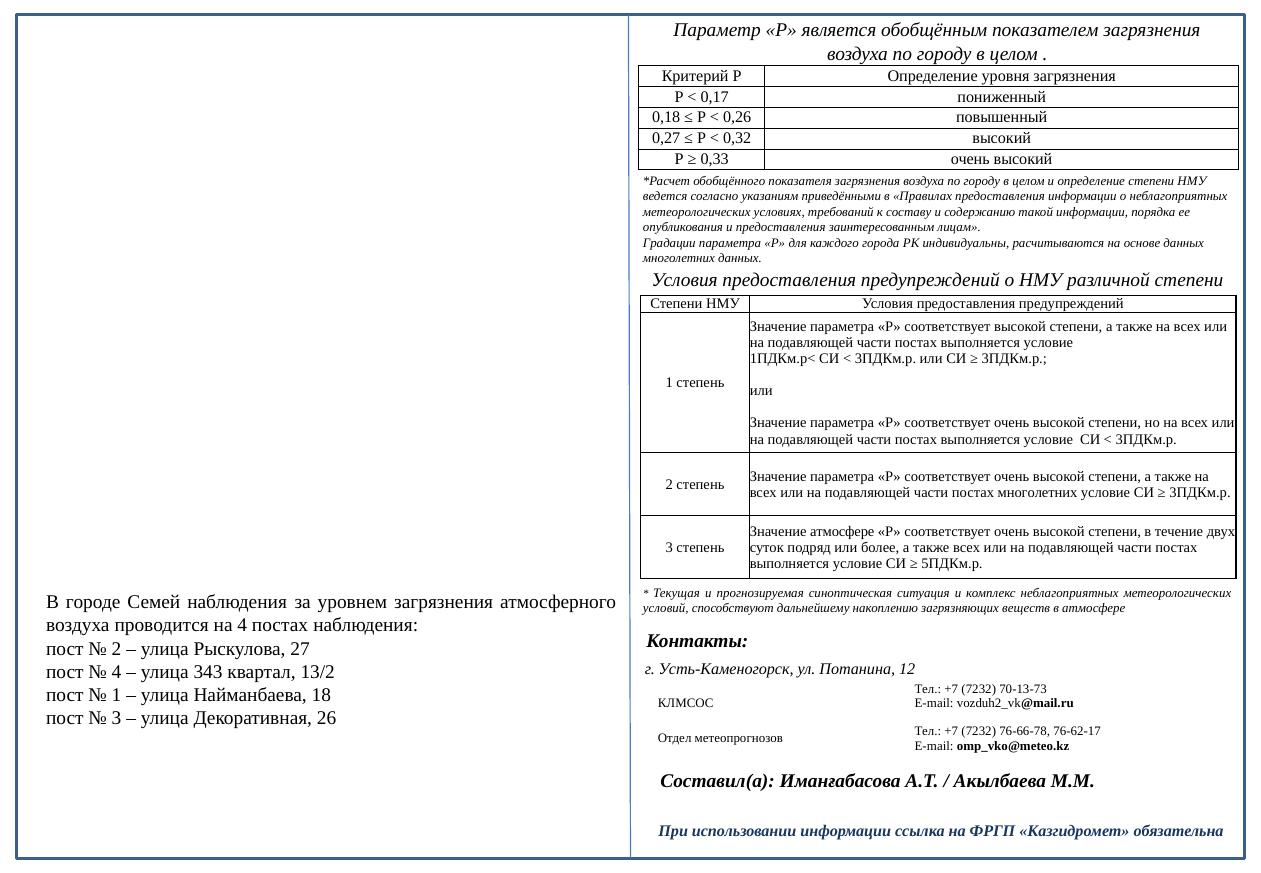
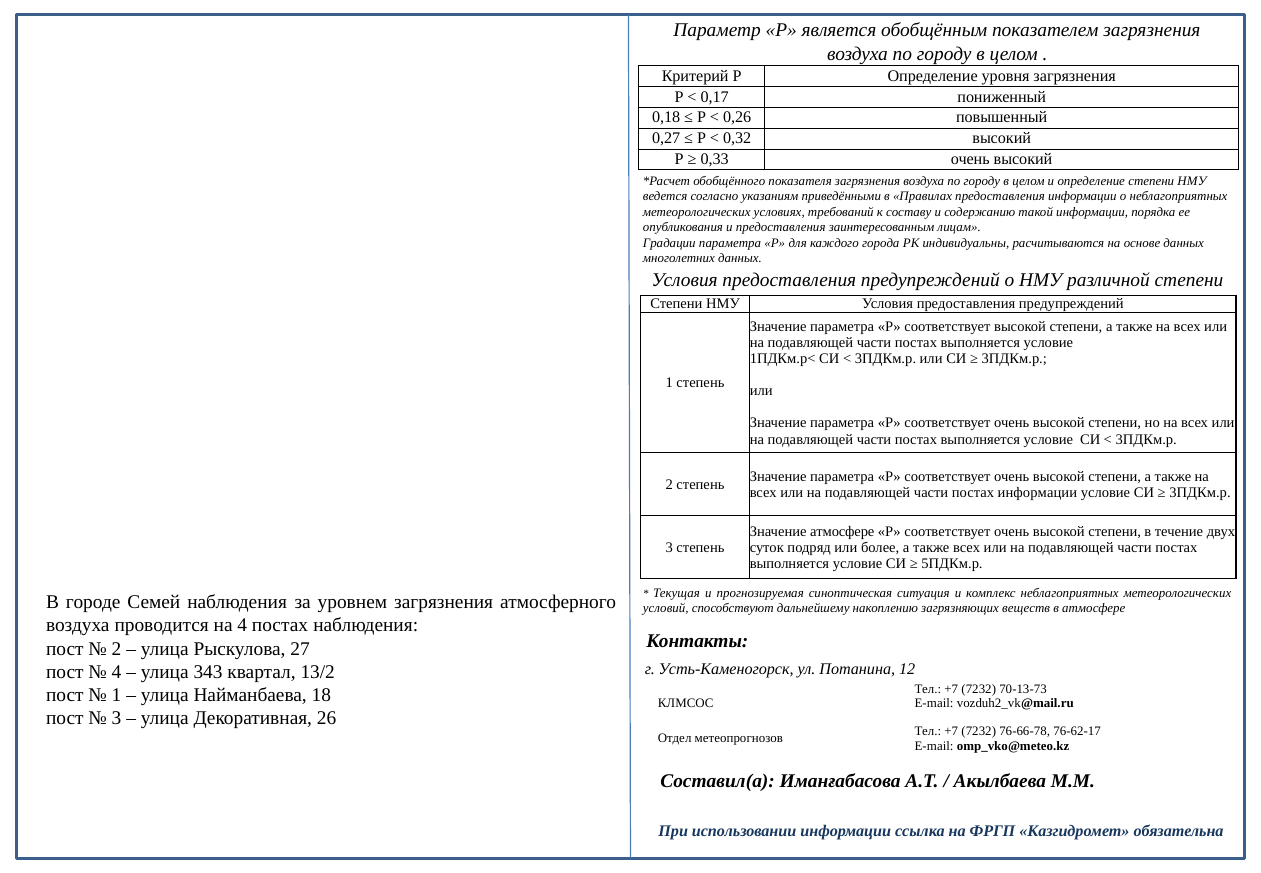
постах многолетних: многолетних -> информации
